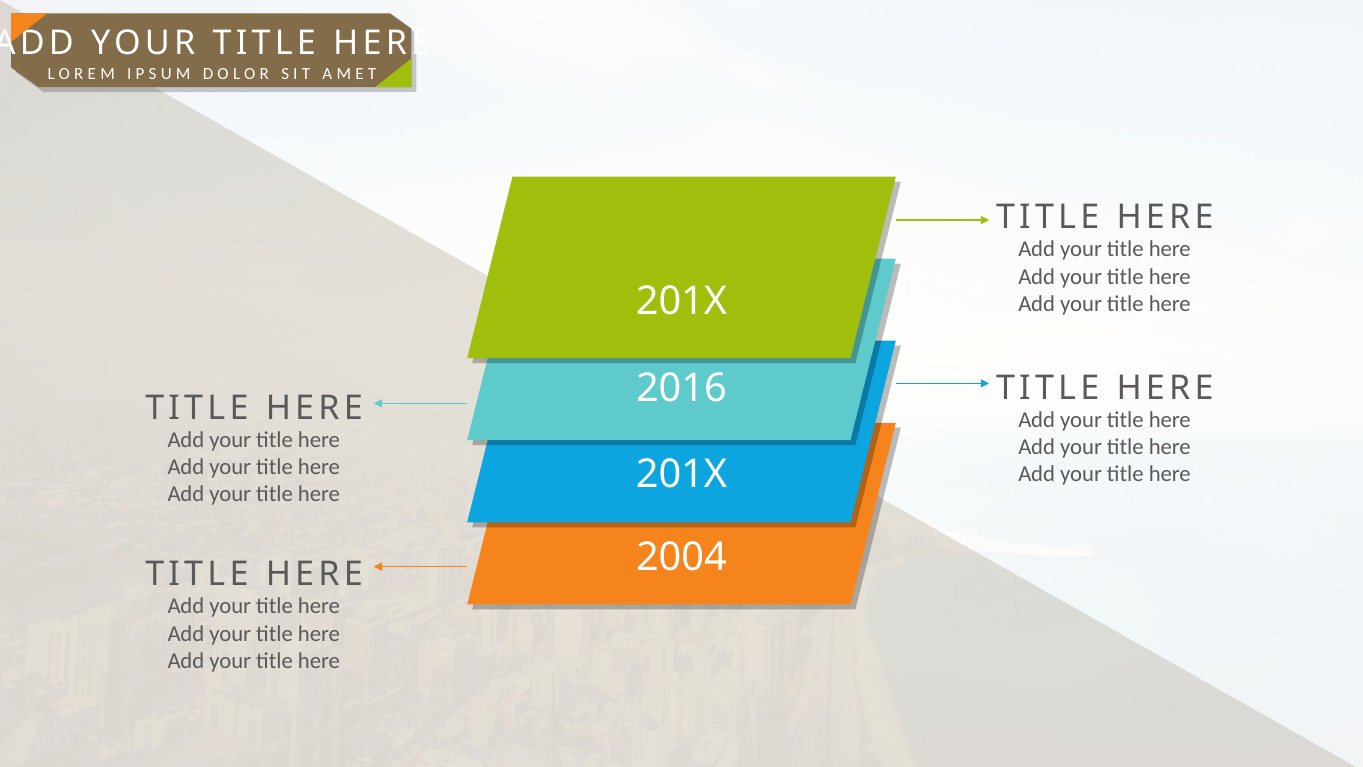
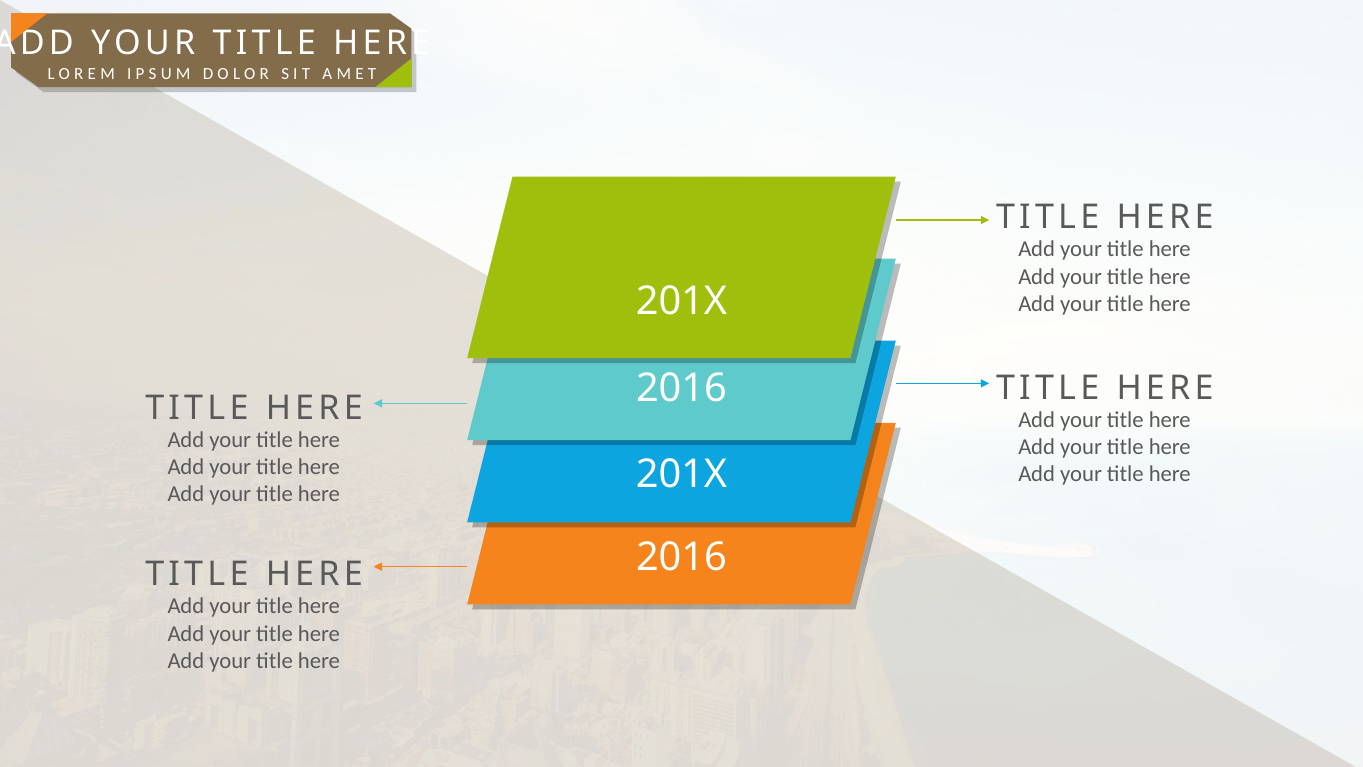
2004 at (681, 557): 2004 -> 2016
